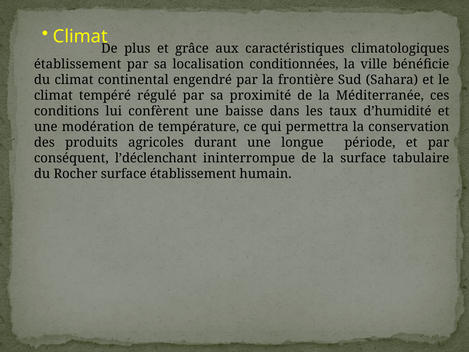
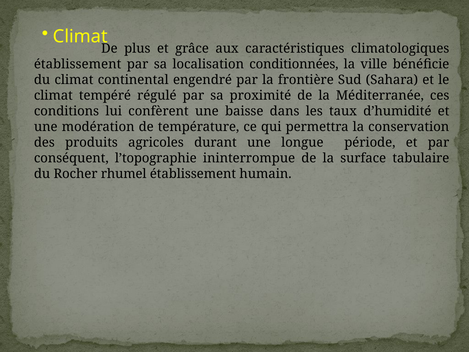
l’déclenchant: l’déclenchant -> l’topographie
Rocher surface: surface -> rhumel
